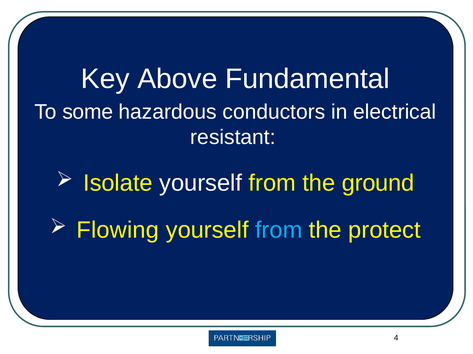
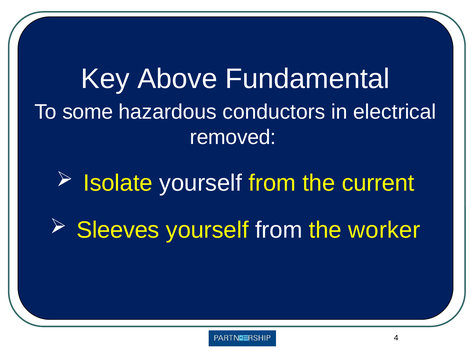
resistant: resistant -> removed
ground: ground -> current
Flowing: Flowing -> Sleeves
from at (279, 231) colour: light blue -> white
protect: protect -> worker
